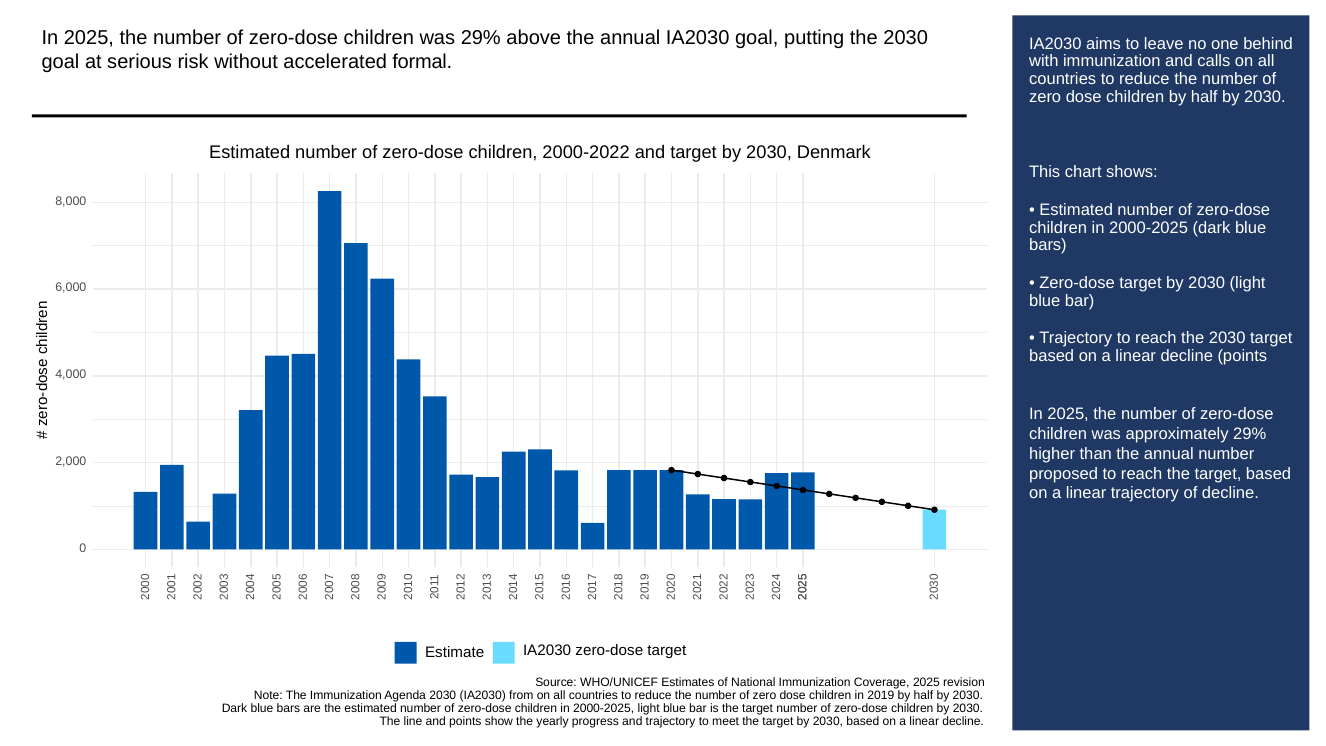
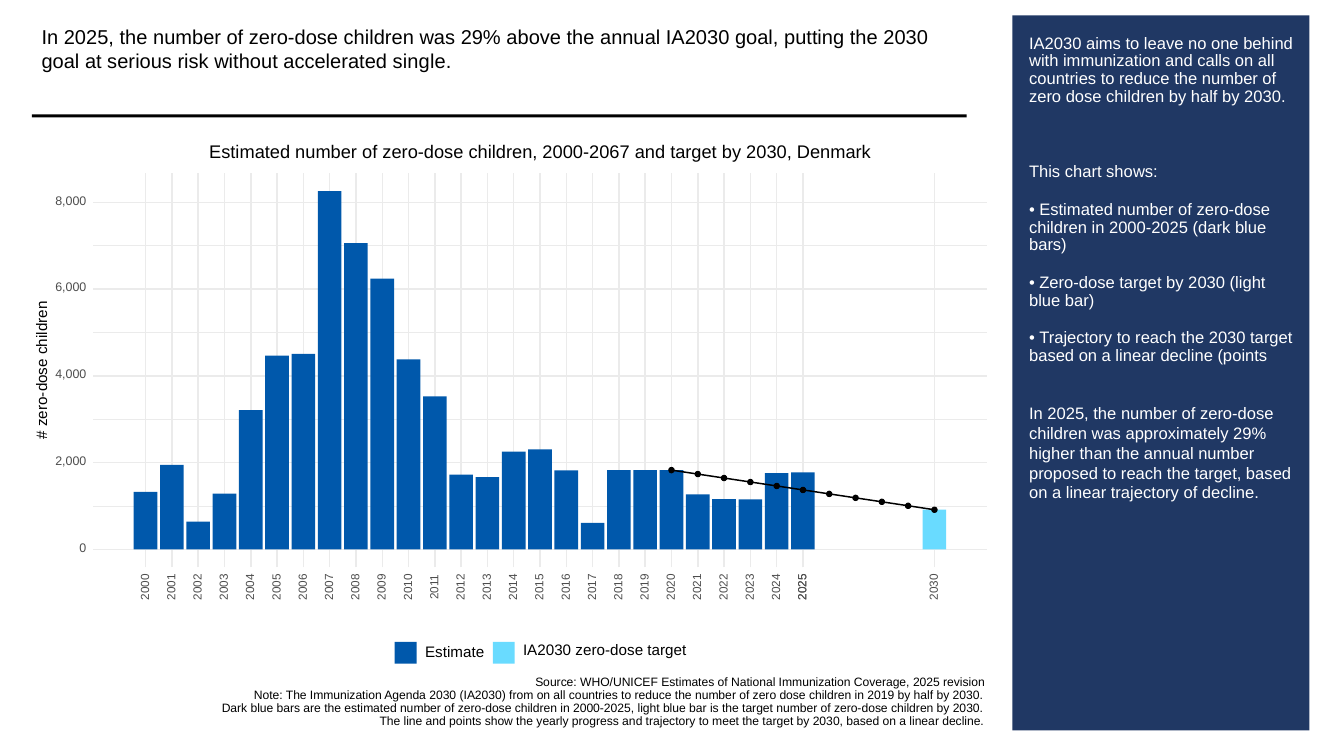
formal: formal -> single
2000-2022: 2000-2022 -> 2000-2067
